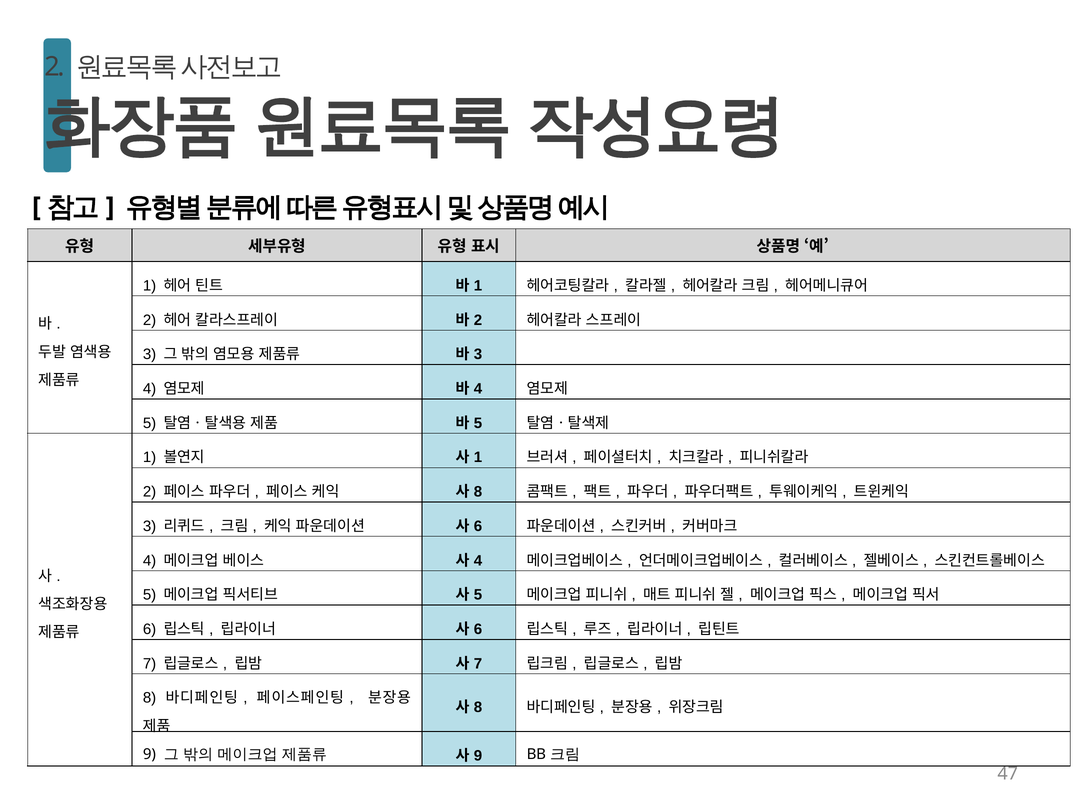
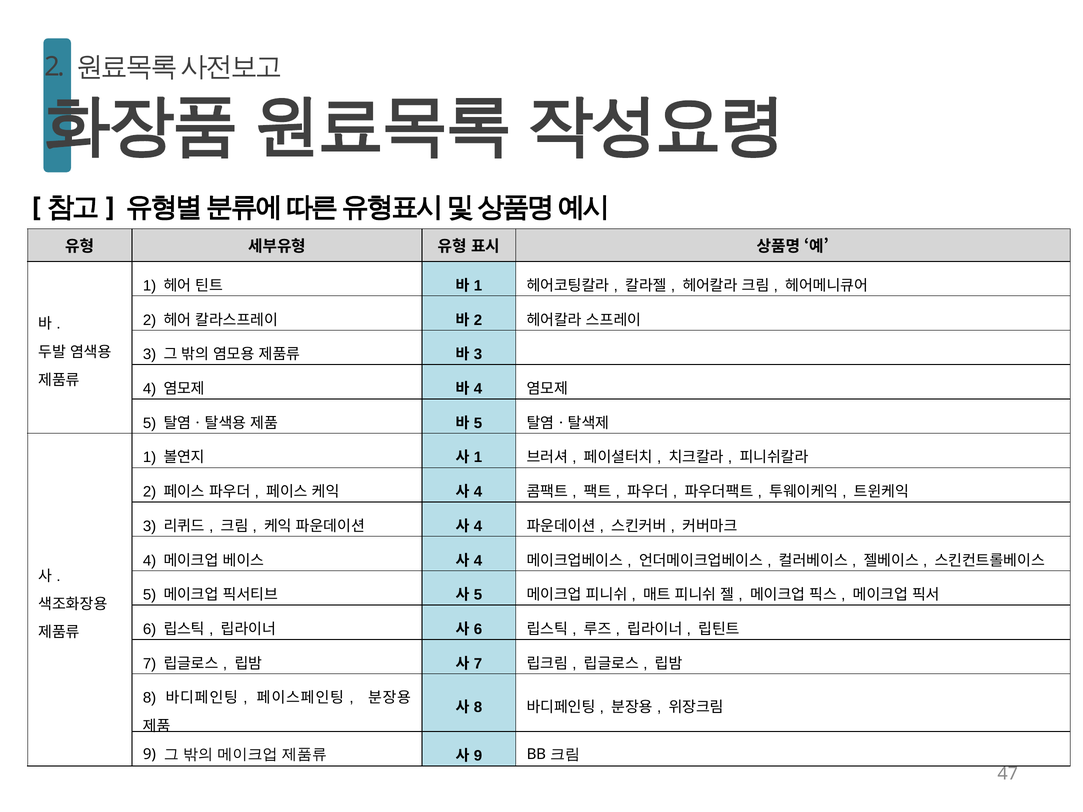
8 at (478, 492): 8 -> 4
6 at (478, 526): 6 -> 4
